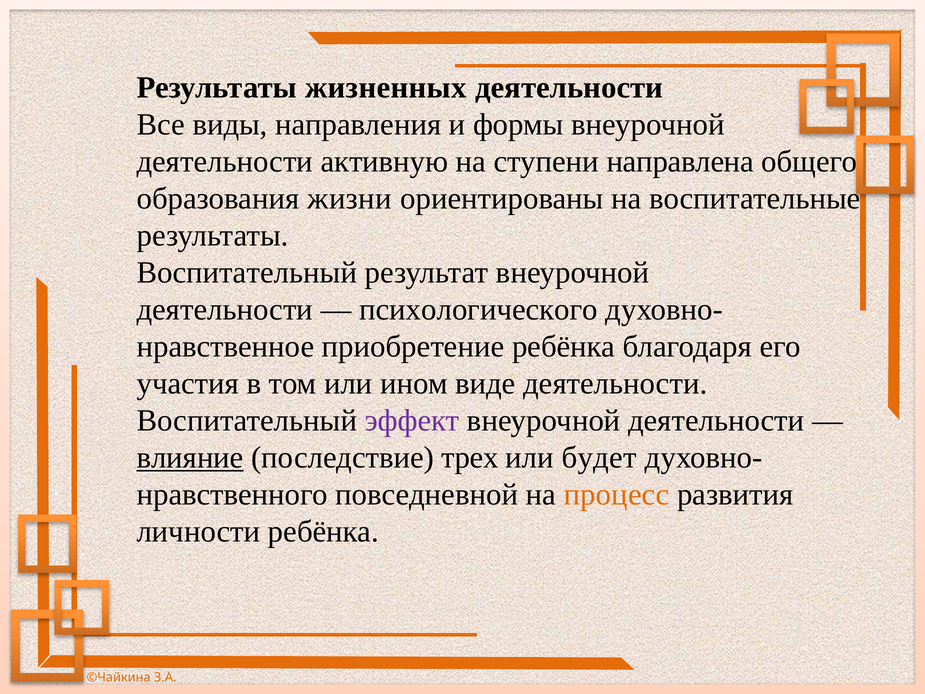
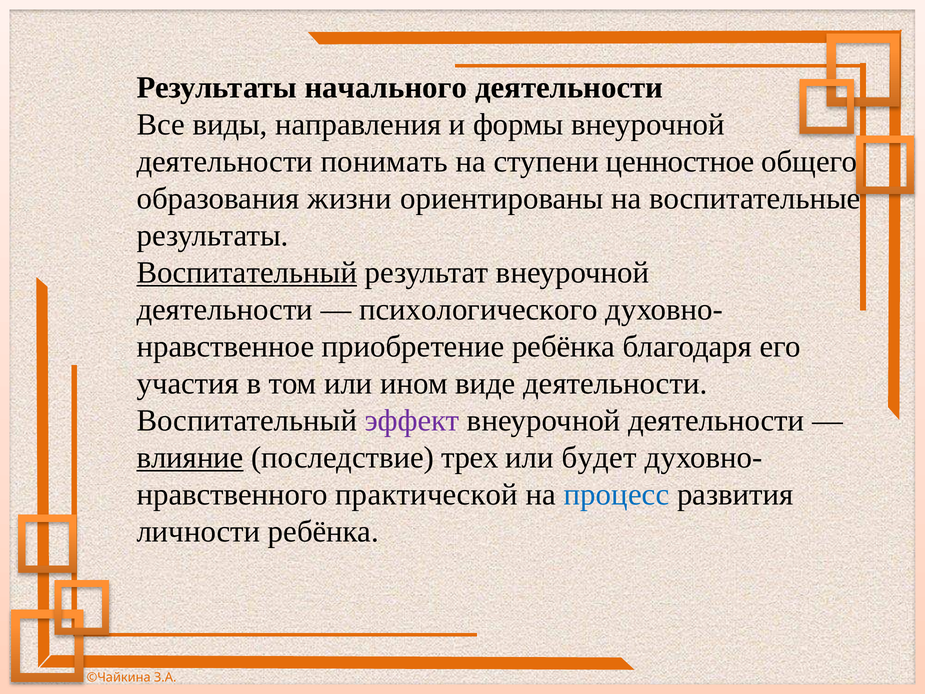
жизненных: жизненных -> начального
активную: активную -> понимать
направлена: направлена -> ценностное
Воспитательный at (247, 272) underline: none -> present
повседневной: повседневной -> практической
процесс colour: orange -> blue
